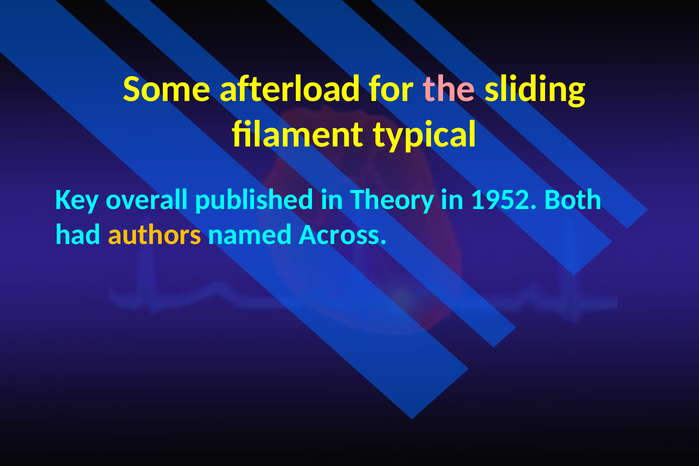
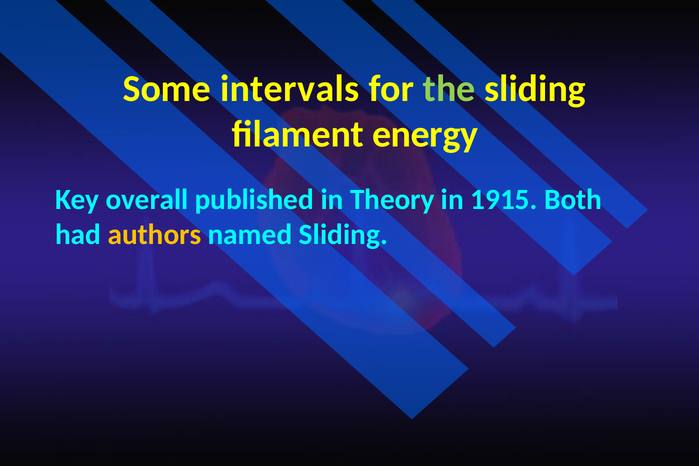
afterload: afterload -> intervals
the colour: pink -> light green
typical: typical -> energy
1952: 1952 -> 1915
named Across: Across -> Sliding
